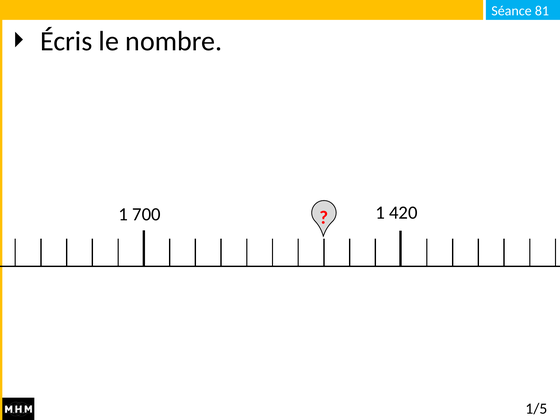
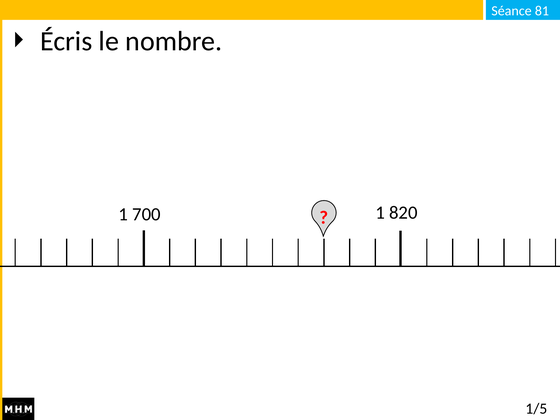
420: 420 -> 820
